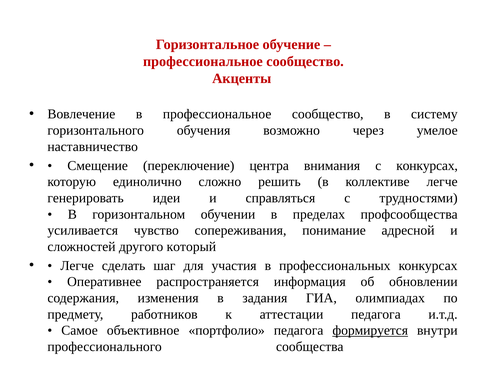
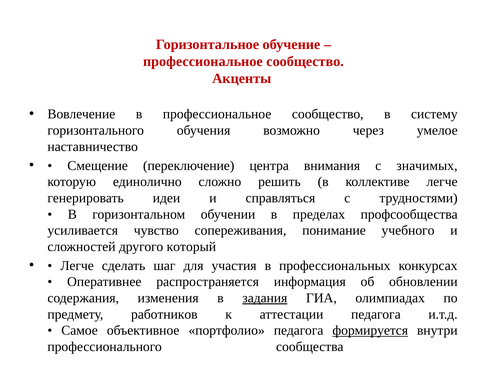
с конкурсах: конкурсах -> значимых
адресной: адресной -> учебного
задания underline: none -> present
